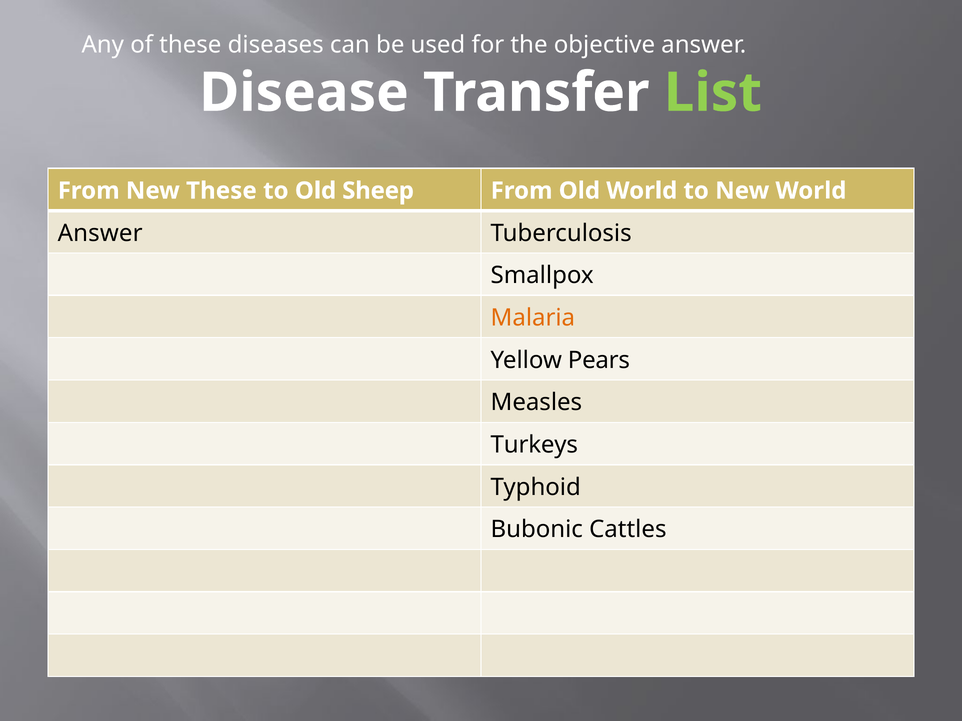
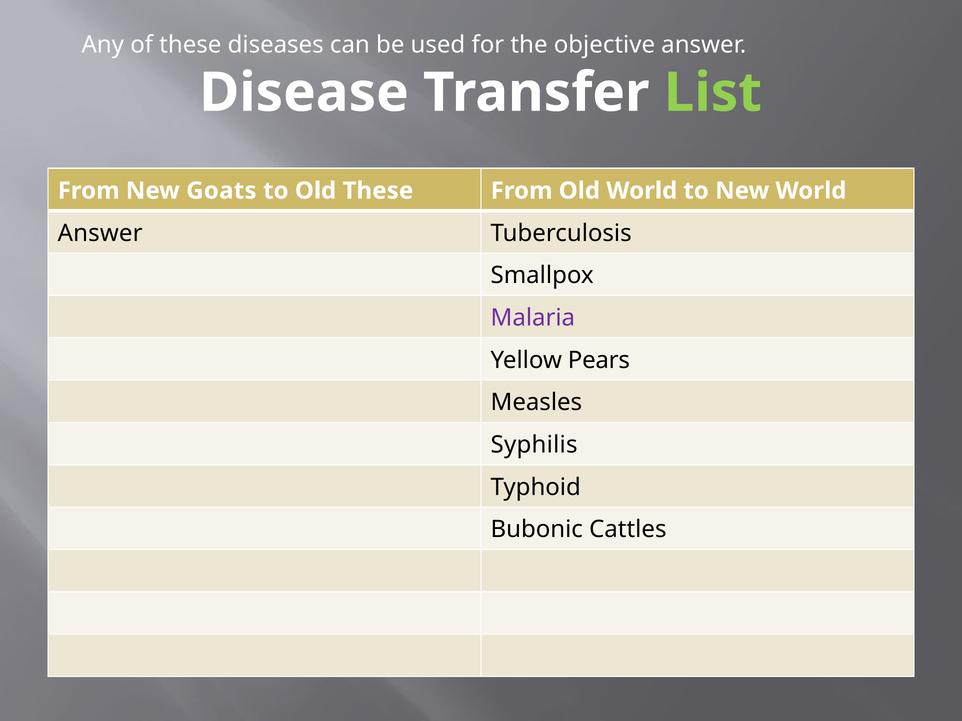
New These: These -> Goats
Old Sheep: Sheep -> These
Malaria colour: orange -> purple
Turkeys: Turkeys -> Syphilis
